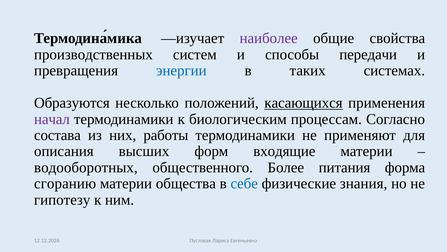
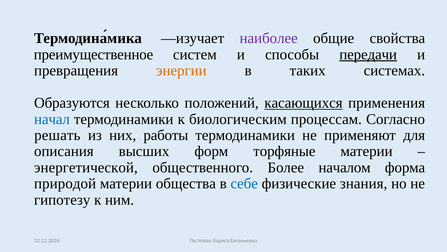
производственных: производственных -> преимущественное
передачи underline: none -> present
энергии colour: blue -> orange
начал colour: purple -> blue
состава: состава -> решать
входящие: входящие -> торфяные
водооборотных: водооборотных -> энергетической
питания: питания -> началом
сгоранию: сгоранию -> природой
